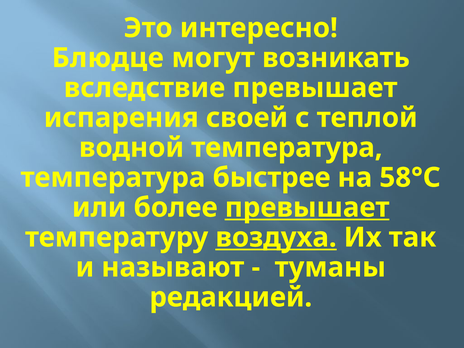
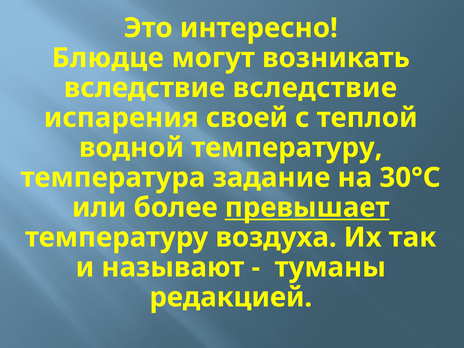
вследствие превышает: превышает -> вследствие
водной температура: температура -> температуру
быстрее: быстрее -> задание
58°С: 58°С -> 30°С
воздуха underline: present -> none
